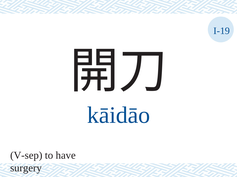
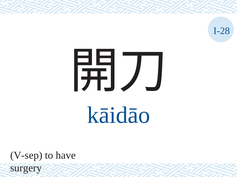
I-19: I-19 -> I-28
